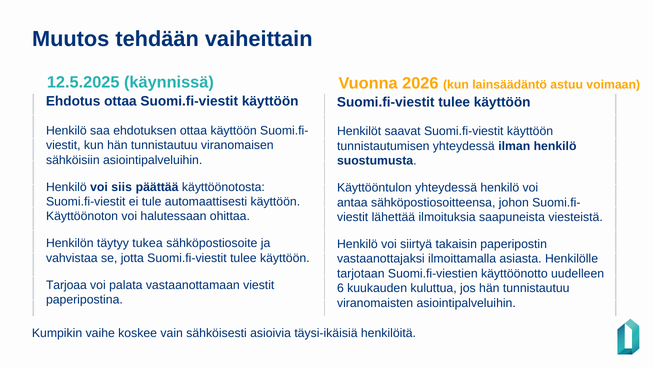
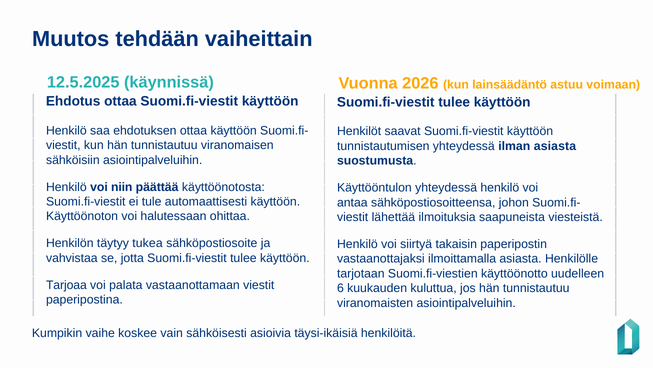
ilman henkilö: henkilö -> asiasta
siis: siis -> niin
